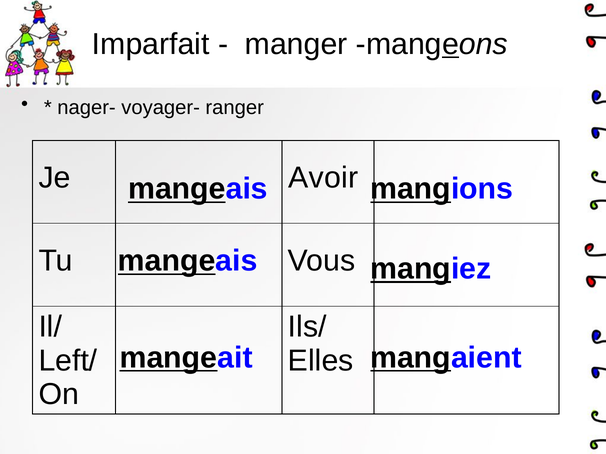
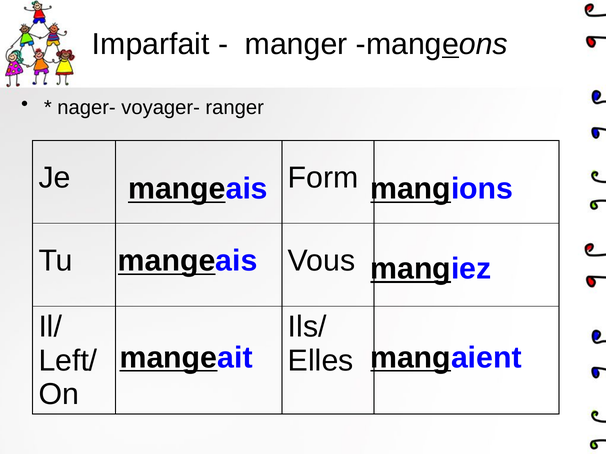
Avoir: Avoir -> Form
